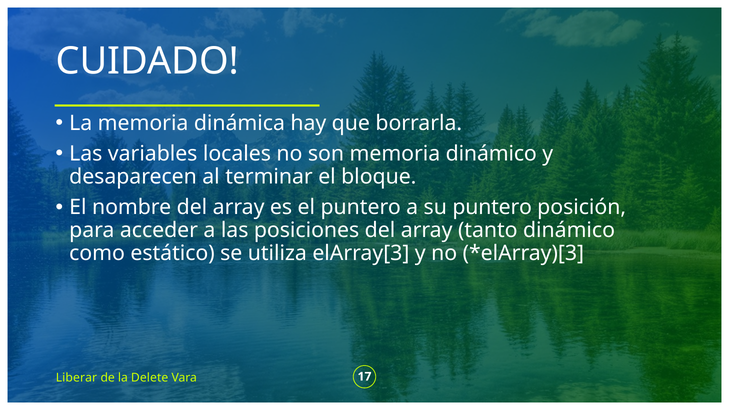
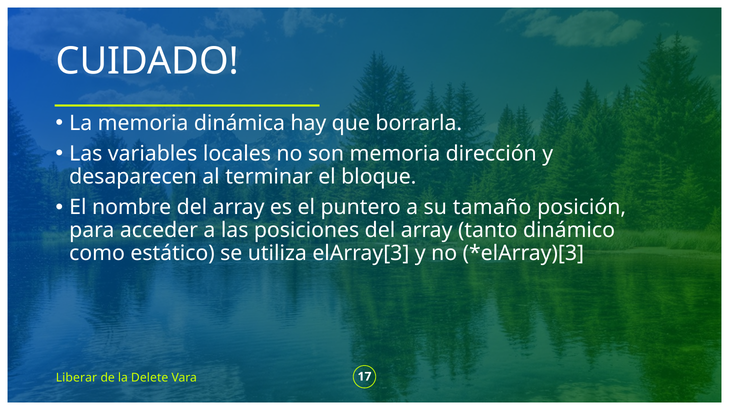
memoria dinámico: dinámico -> dirección
su puntero: puntero -> tamaño
